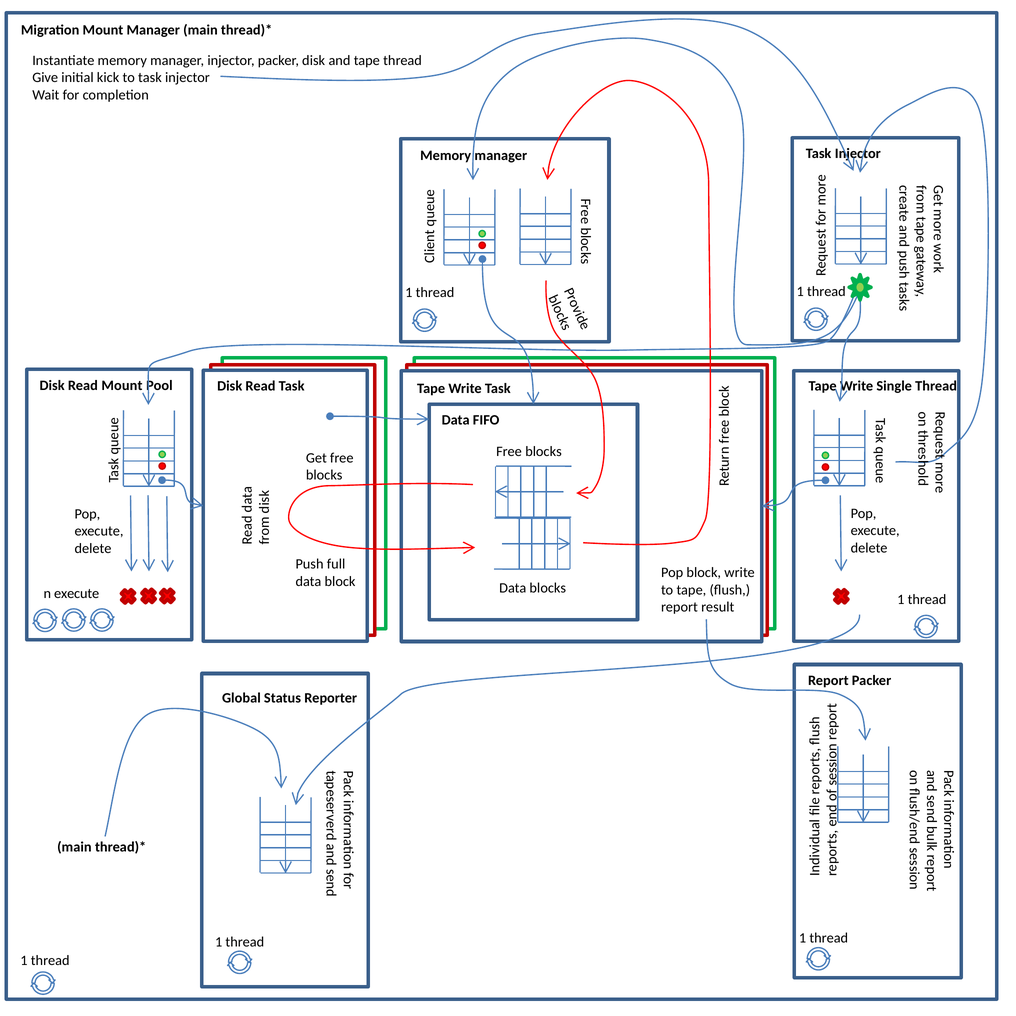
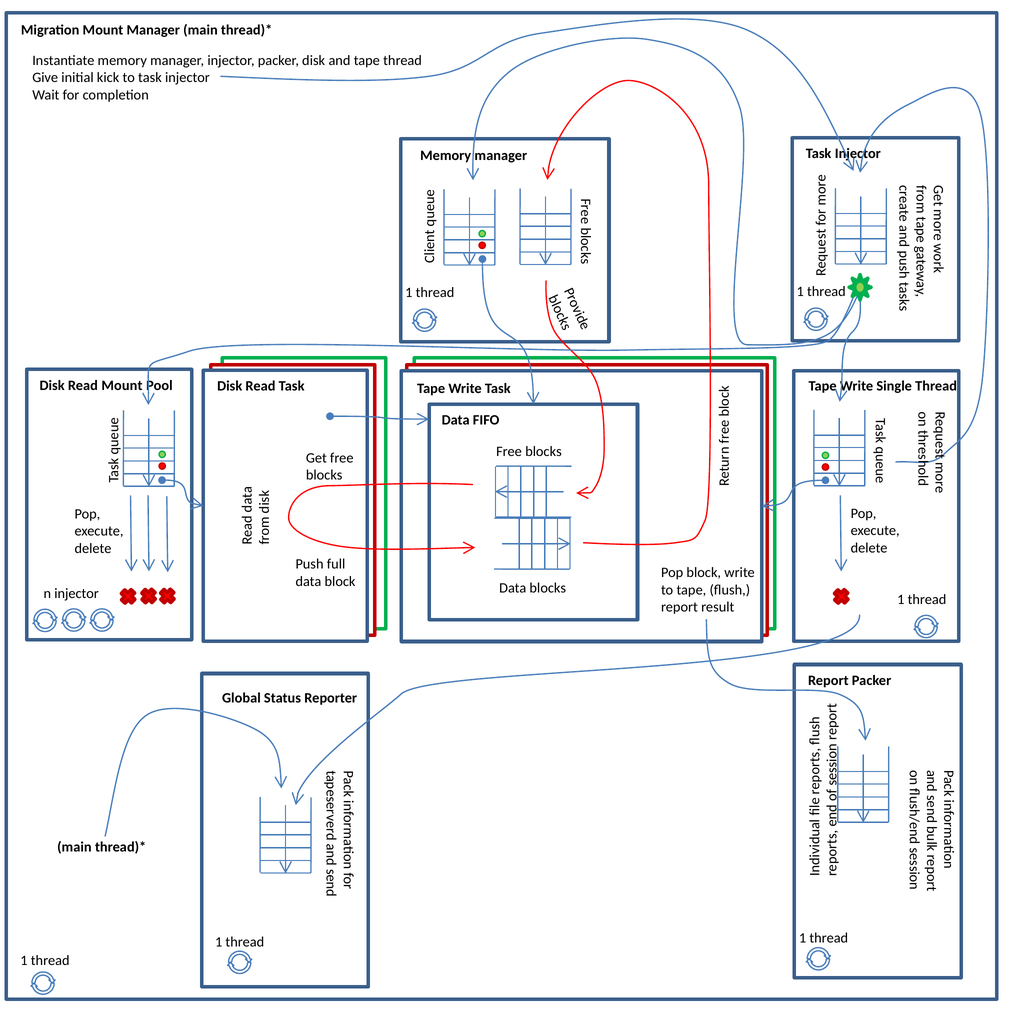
n execute: execute -> injector
